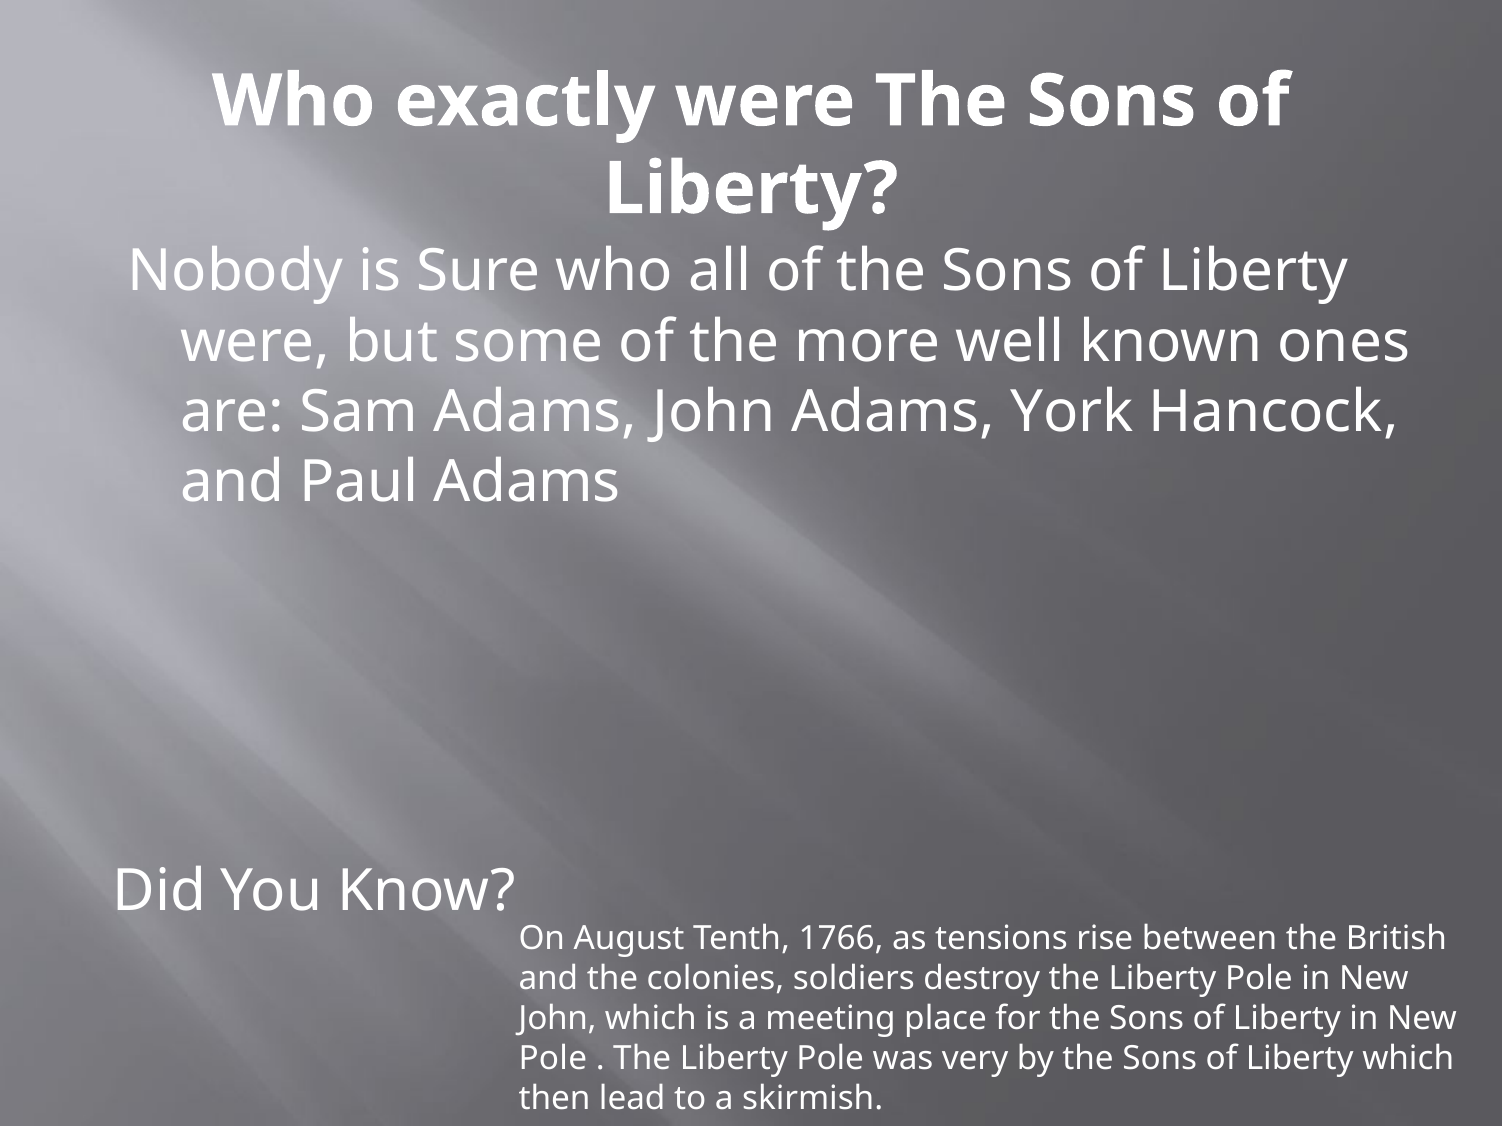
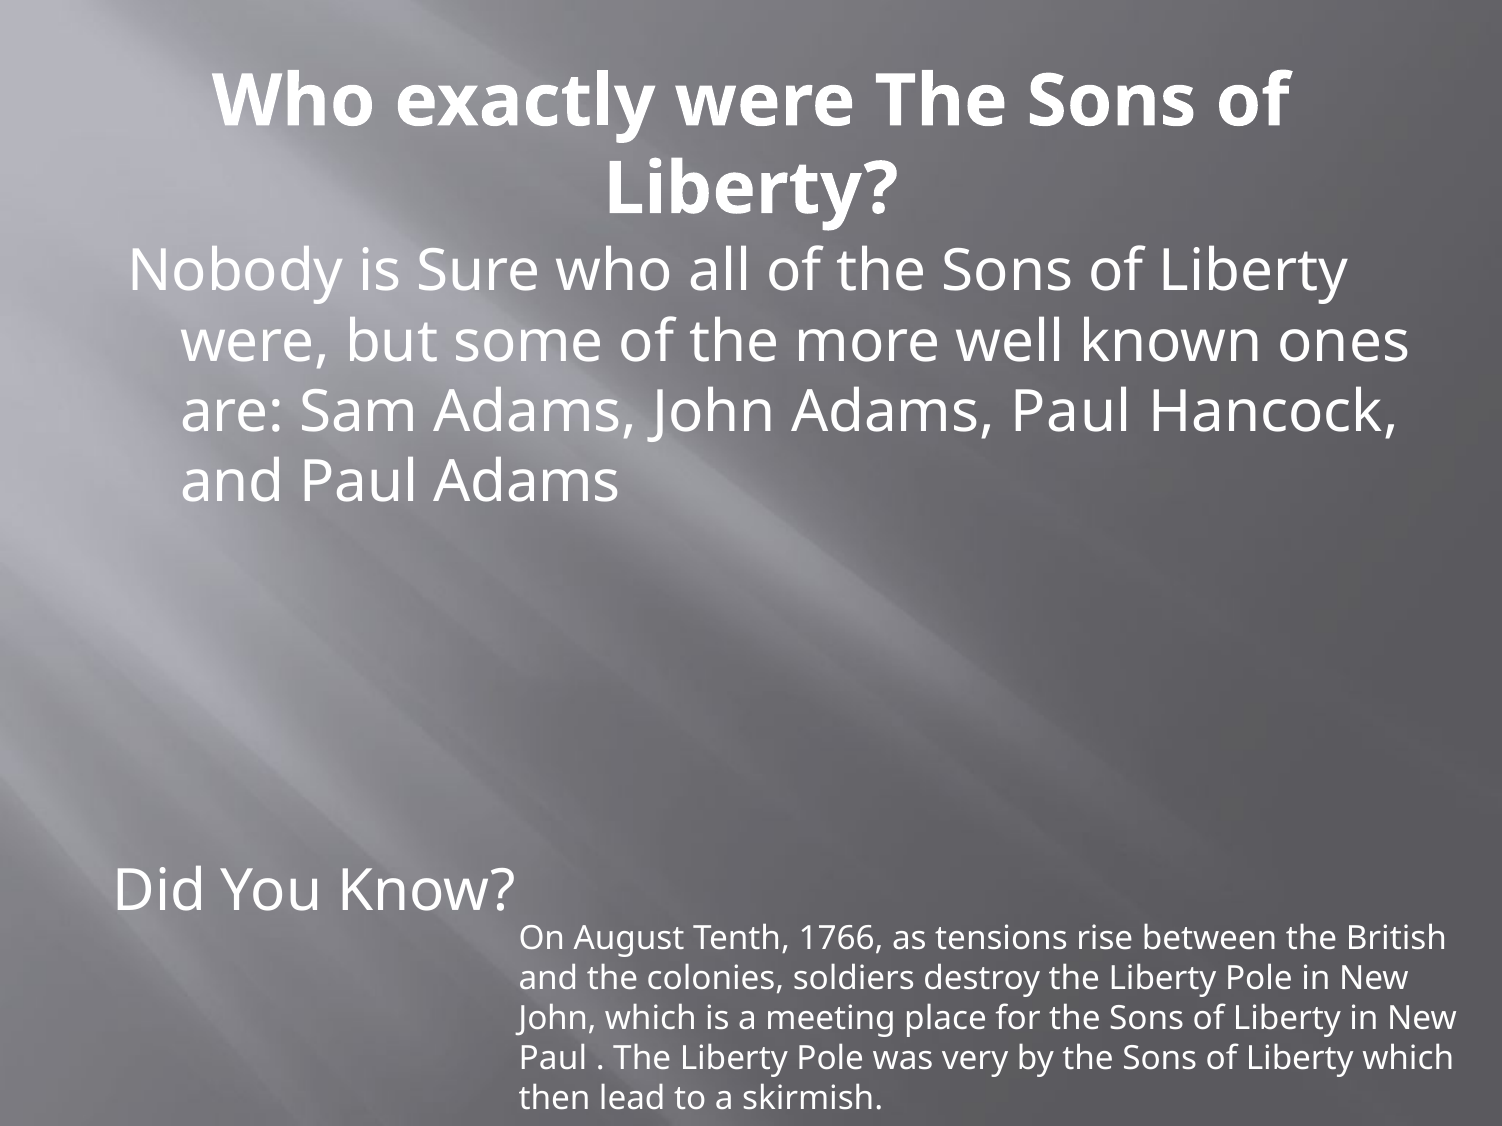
Adams York: York -> Paul
Pole at (553, 1059): Pole -> Paul
